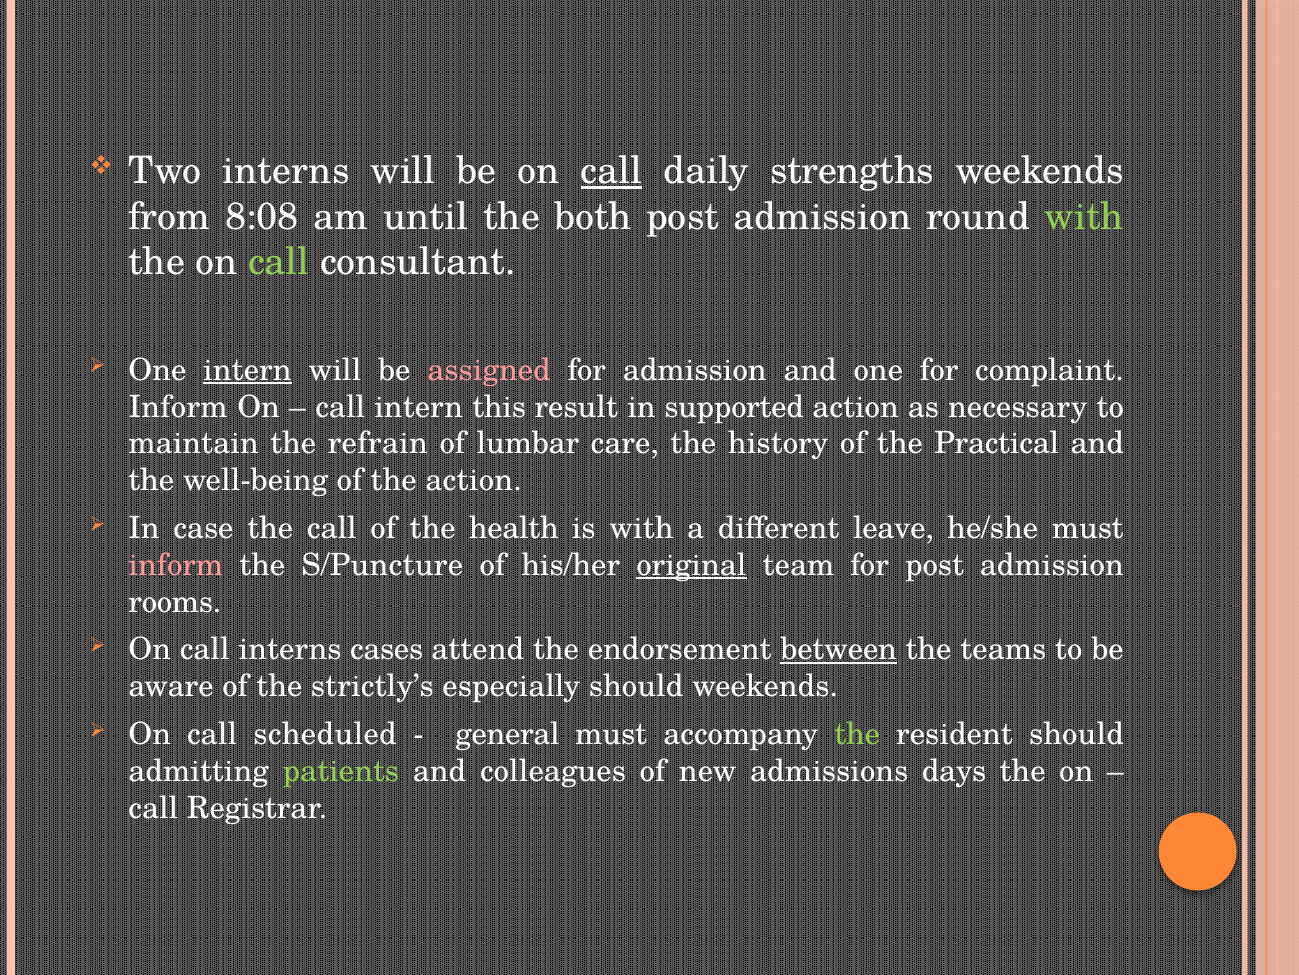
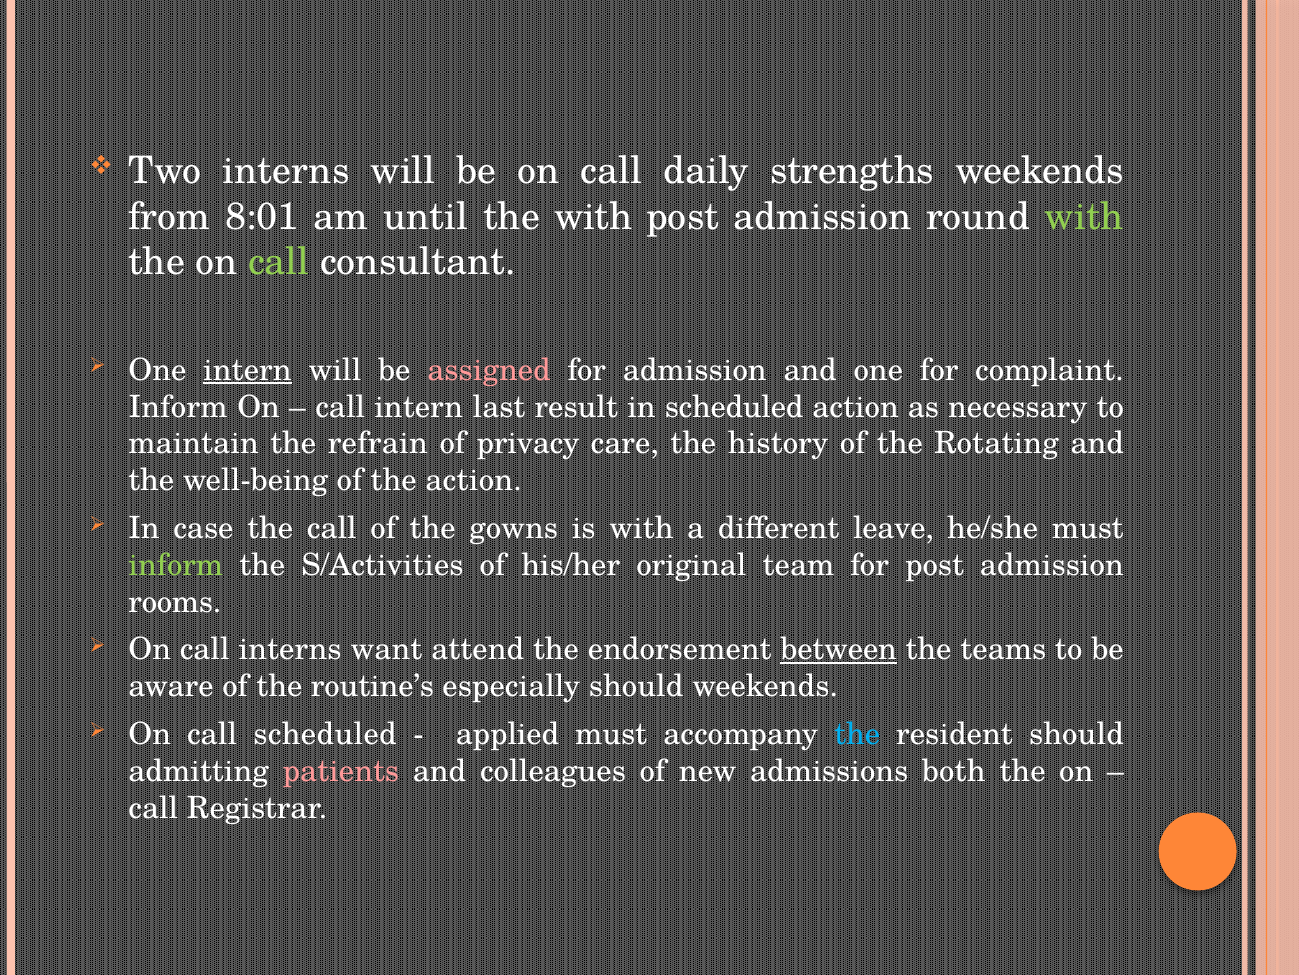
call at (612, 171) underline: present -> none
8:08: 8:08 -> 8:01
the both: both -> with
this: this -> last
in supported: supported -> scheduled
lumbar: lumbar -> privacy
Practical: Practical -> Rotating
health: health -> gowns
inform at (176, 565) colour: pink -> light green
S/Puncture: S/Puncture -> S/Activities
original underline: present -> none
cases: cases -> want
strictly’s: strictly’s -> routine’s
general: general -> applied
the at (857, 734) colour: light green -> light blue
patients colour: light green -> pink
days: days -> both
